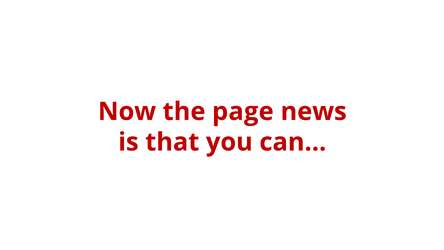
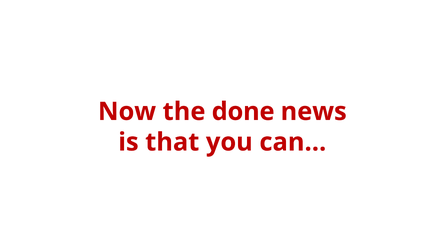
page: page -> done
